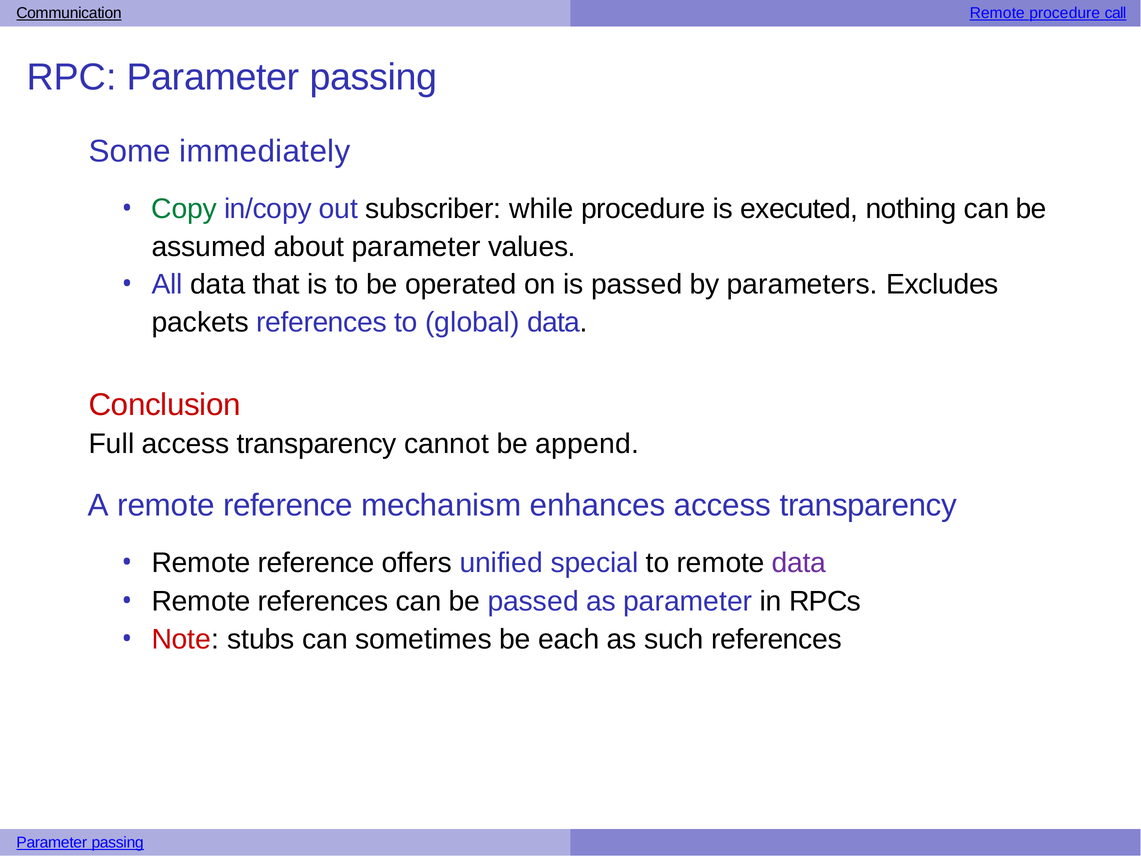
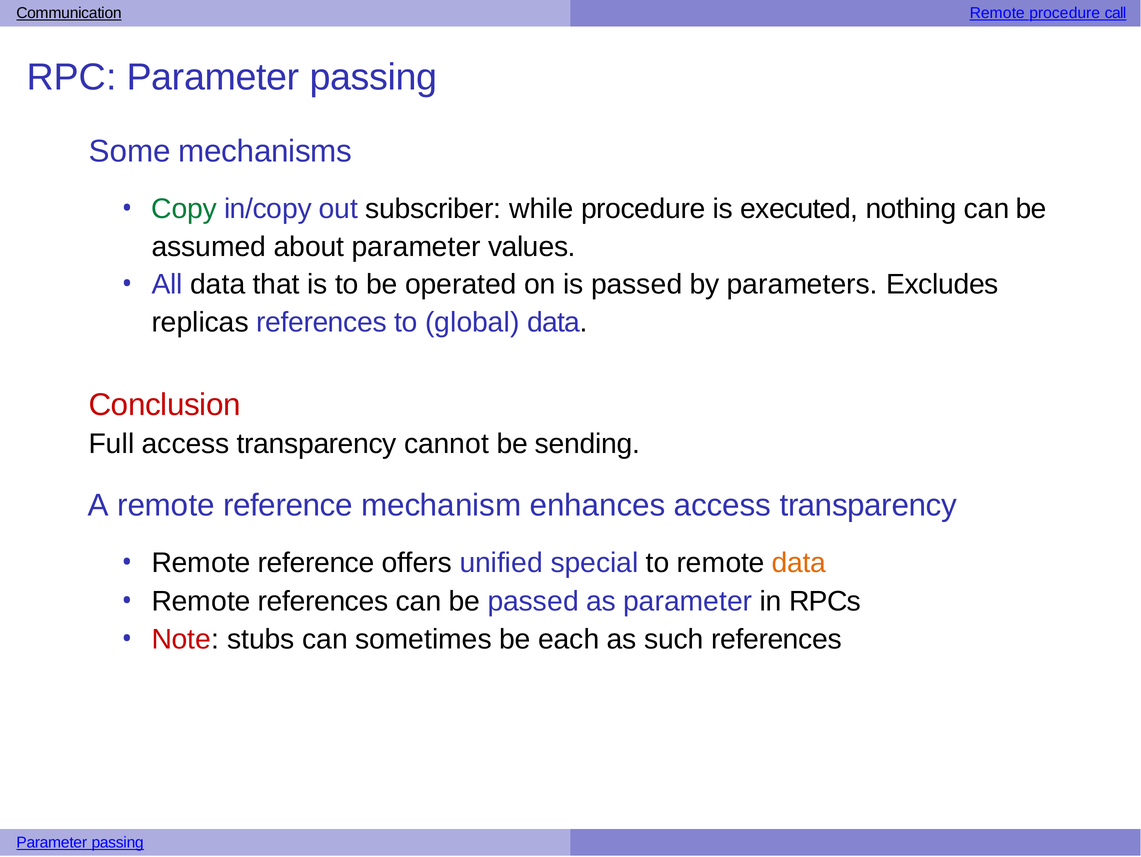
immediately: immediately -> mechanisms
packets: packets -> replicas
append: append -> sending
data at (799, 563) colour: purple -> orange
